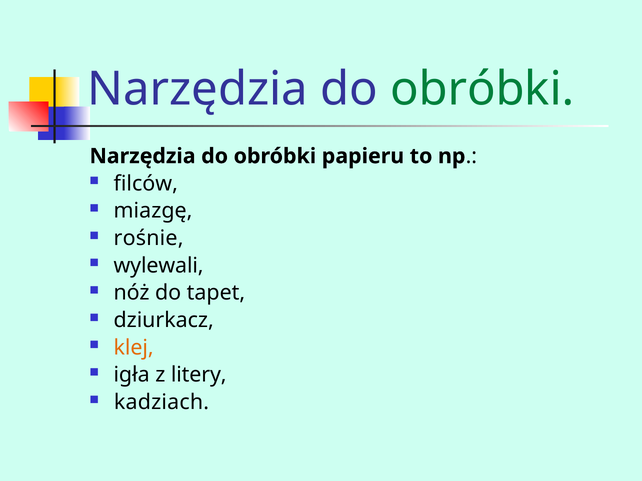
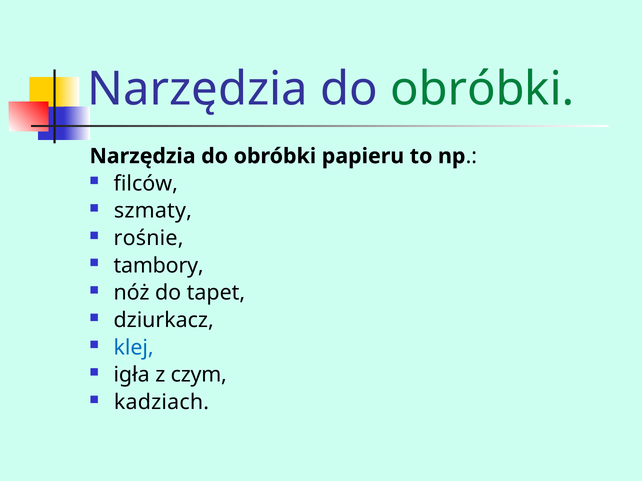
miazgę: miazgę -> szmaty
wylewali: wylewali -> tambory
klej colour: orange -> blue
litery: litery -> czym
